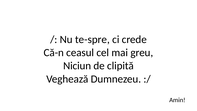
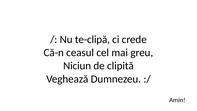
te-spre: te-spre -> te-clipă
